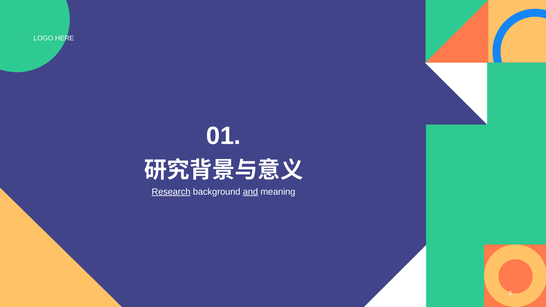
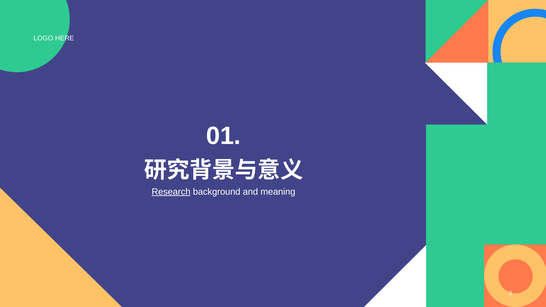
and underline: present -> none
